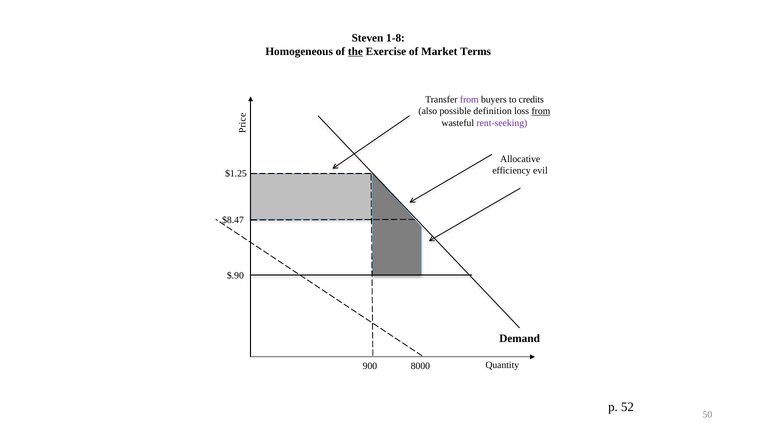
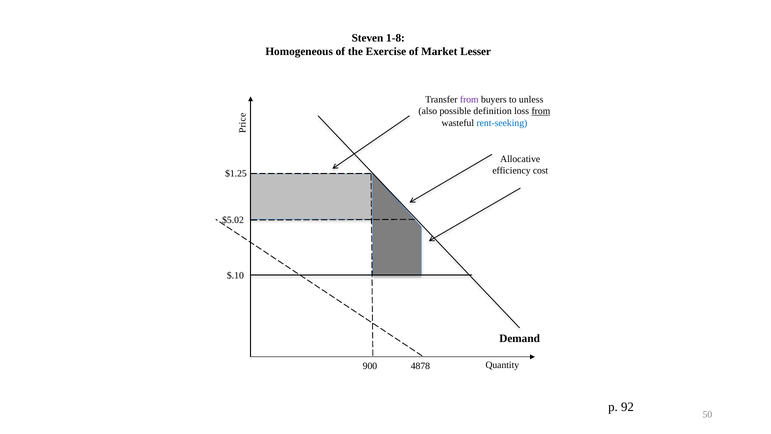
the underline: present -> none
Terms: Terms -> Lesser
credits: credits -> unless
rent-seeking colour: purple -> blue
evil: evil -> cost
$8.47: $8.47 -> $5.02
$.90: $.90 -> $.10
8000: 8000 -> 4878
52: 52 -> 92
